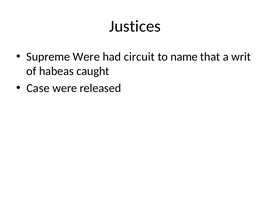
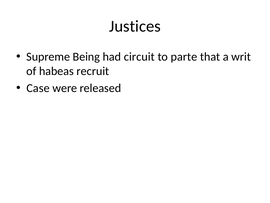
Supreme Were: Were -> Being
name: name -> parte
caught: caught -> recruit
